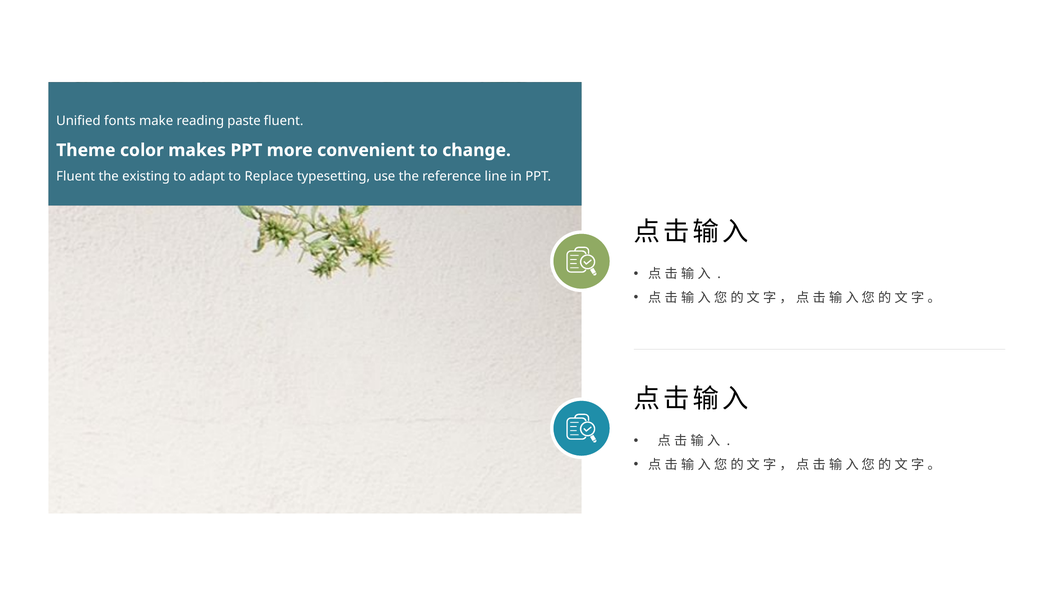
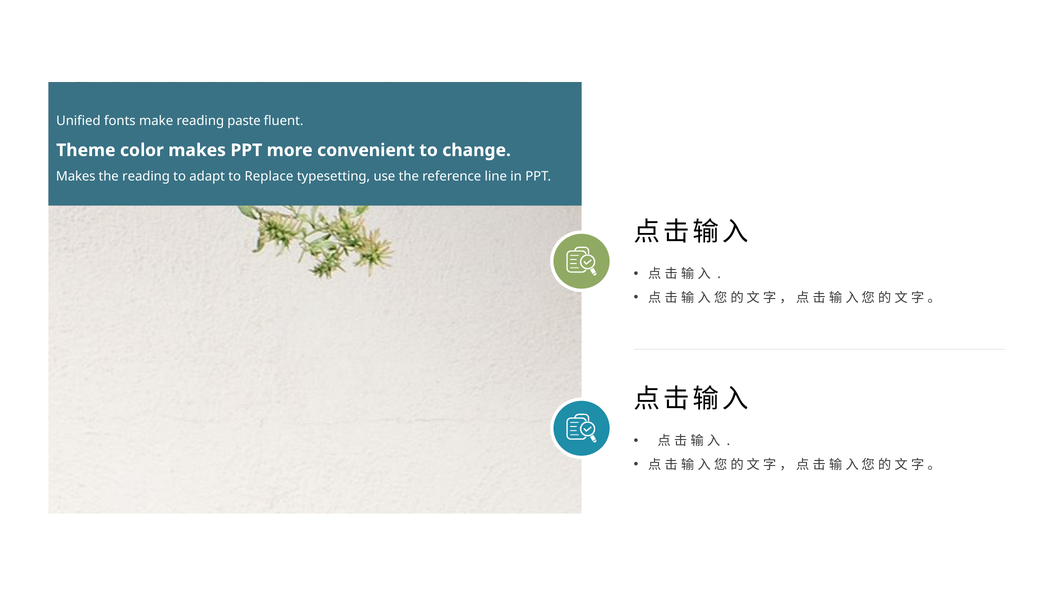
Fluent at (76, 176): Fluent -> Makes
the existing: existing -> reading
